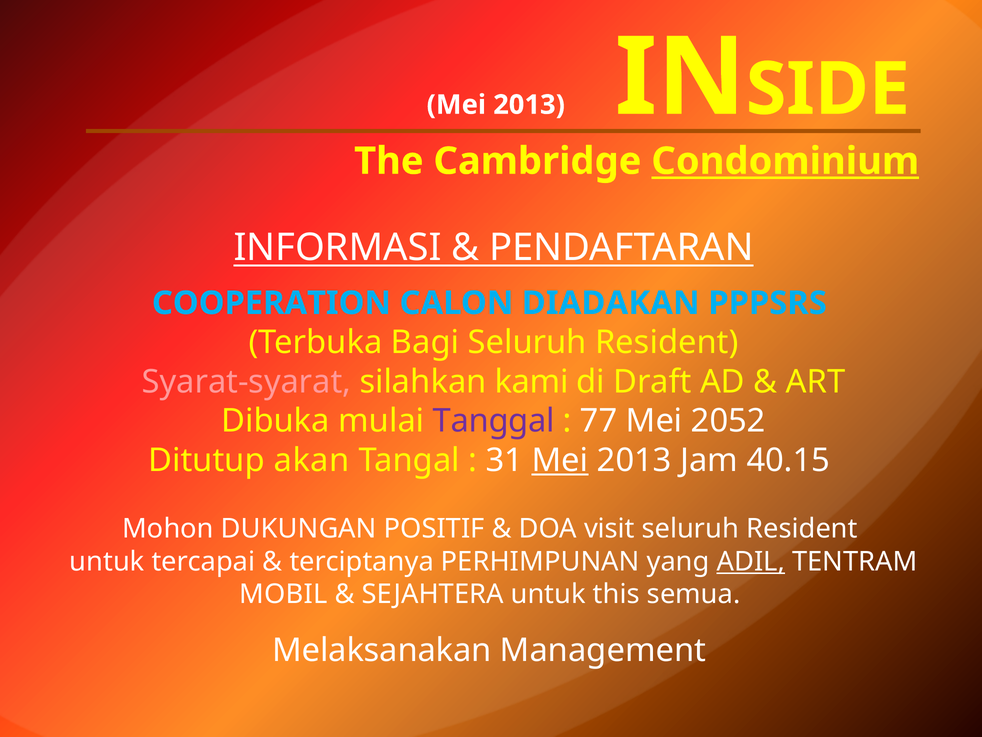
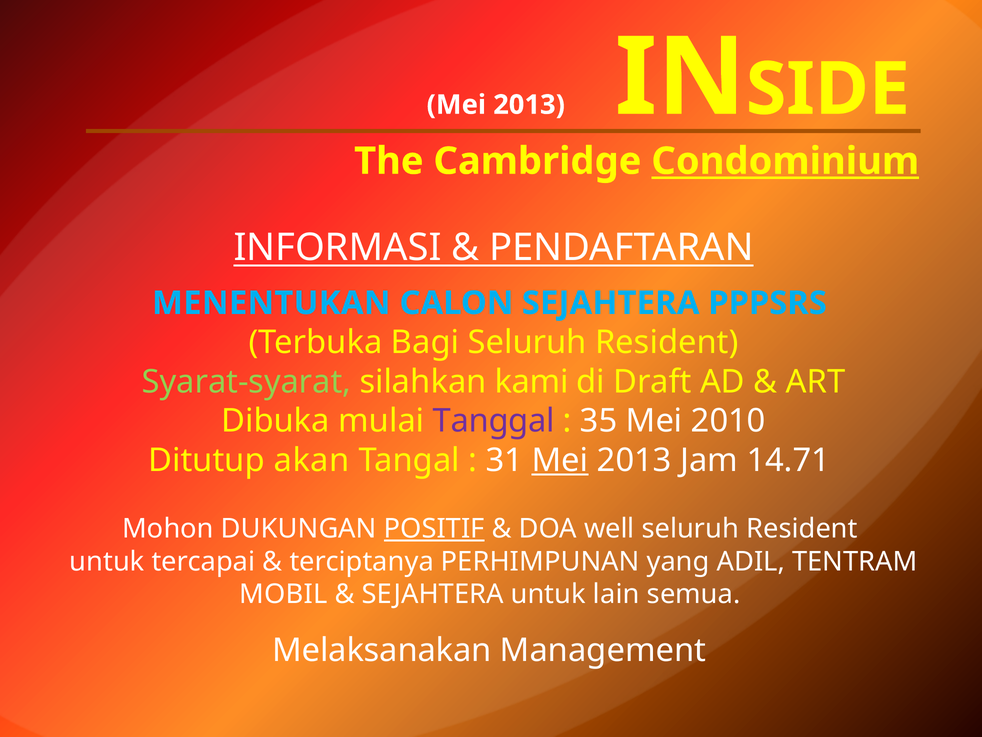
COOPERATION: COOPERATION -> MENENTUKAN
CALON DIADAKAN: DIADAKAN -> SEJAHTERA
Syarat-syarat colour: pink -> light green
77: 77 -> 35
2052: 2052 -> 2010
40.15: 40.15 -> 14.71
POSITIF underline: none -> present
visit: visit -> well
ADIL underline: present -> none
this: this -> lain
